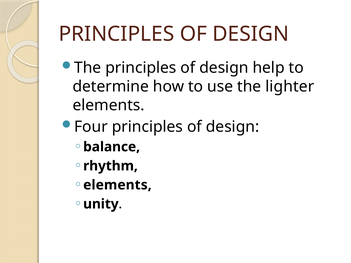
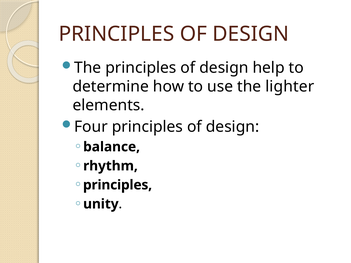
elements at (117, 185): elements -> principles
